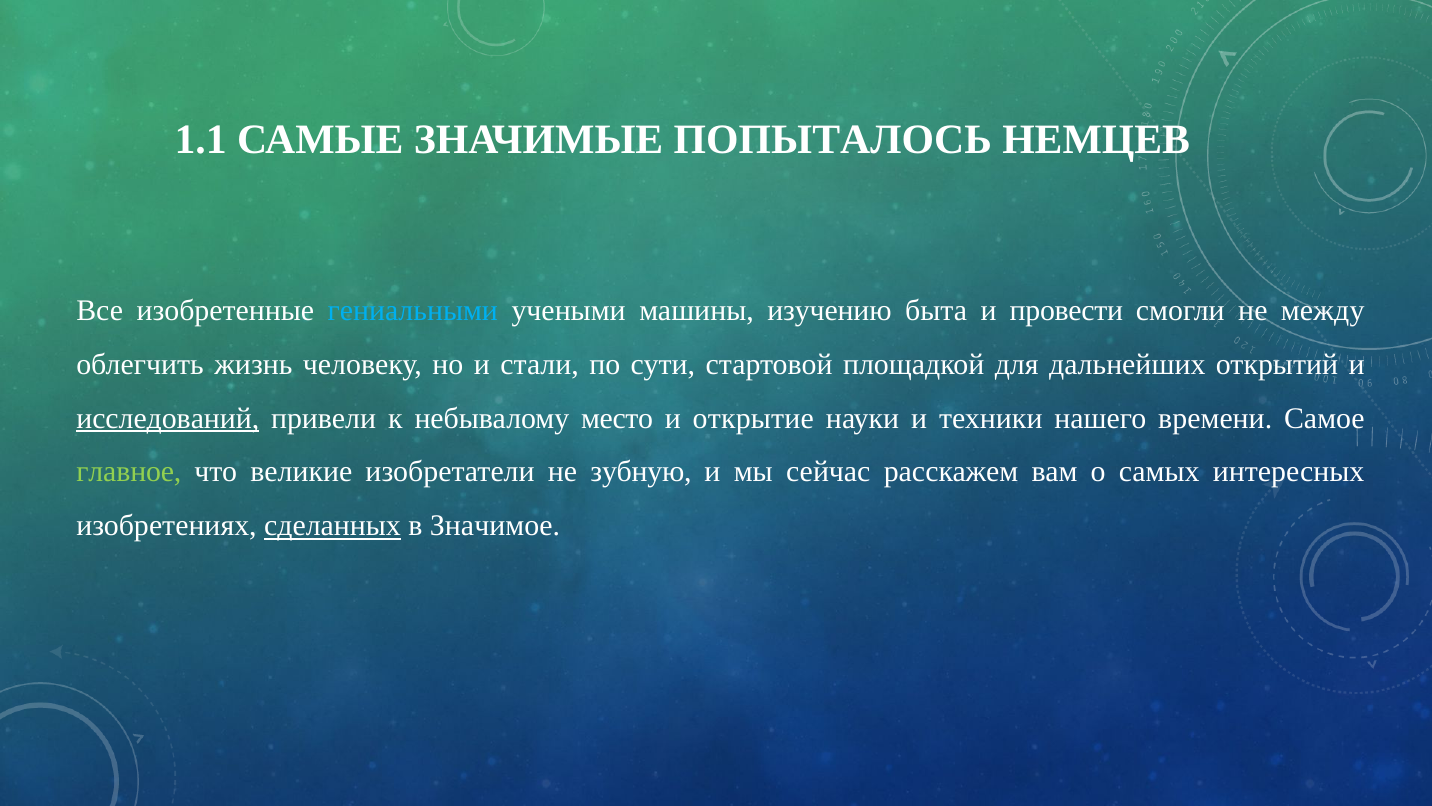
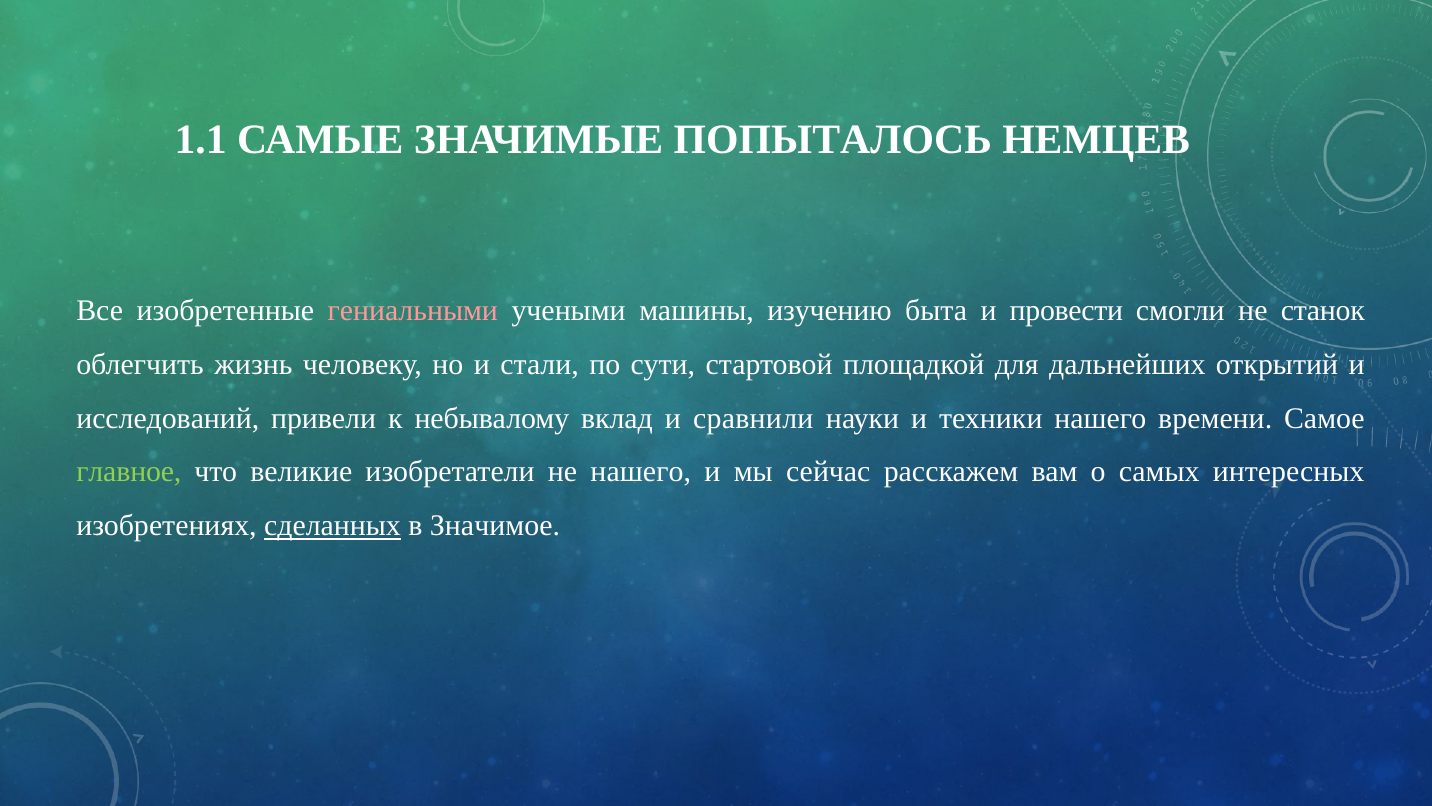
гениальными colour: light blue -> pink
между: между -> станок
исследований underline: present -> none
место: место -> вклад
открытие: открытие -> сравнили
не зубную: зубную -> нашего
